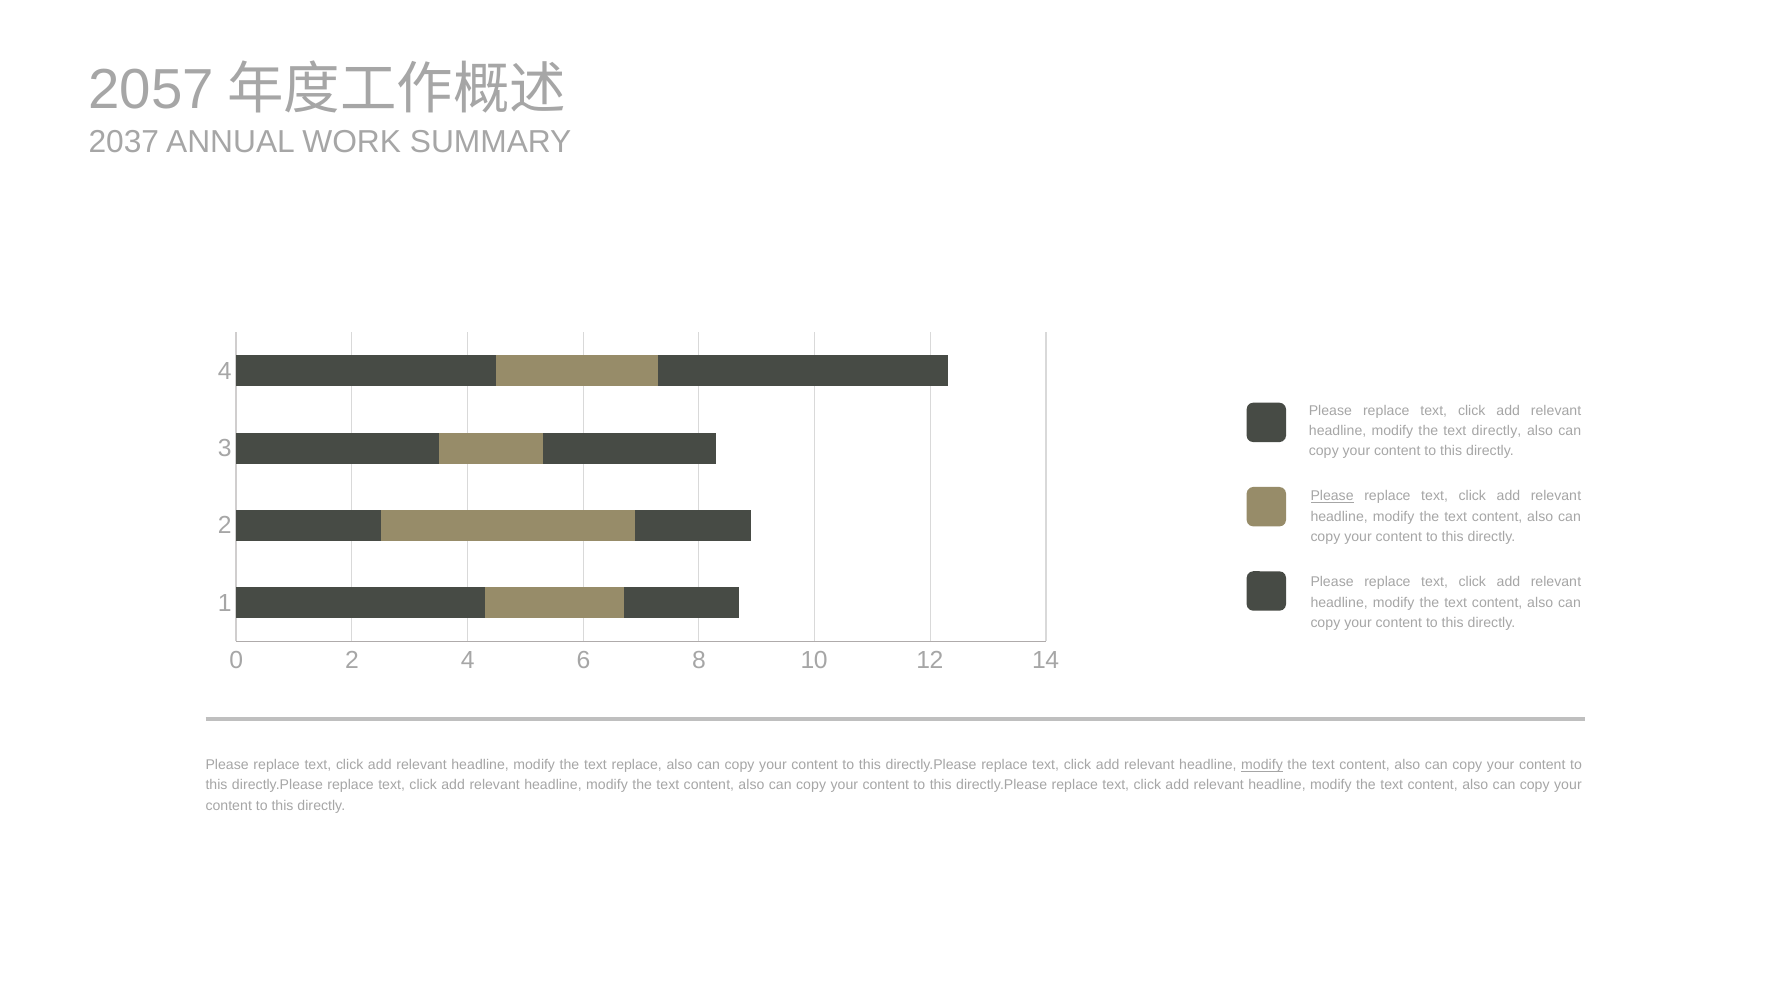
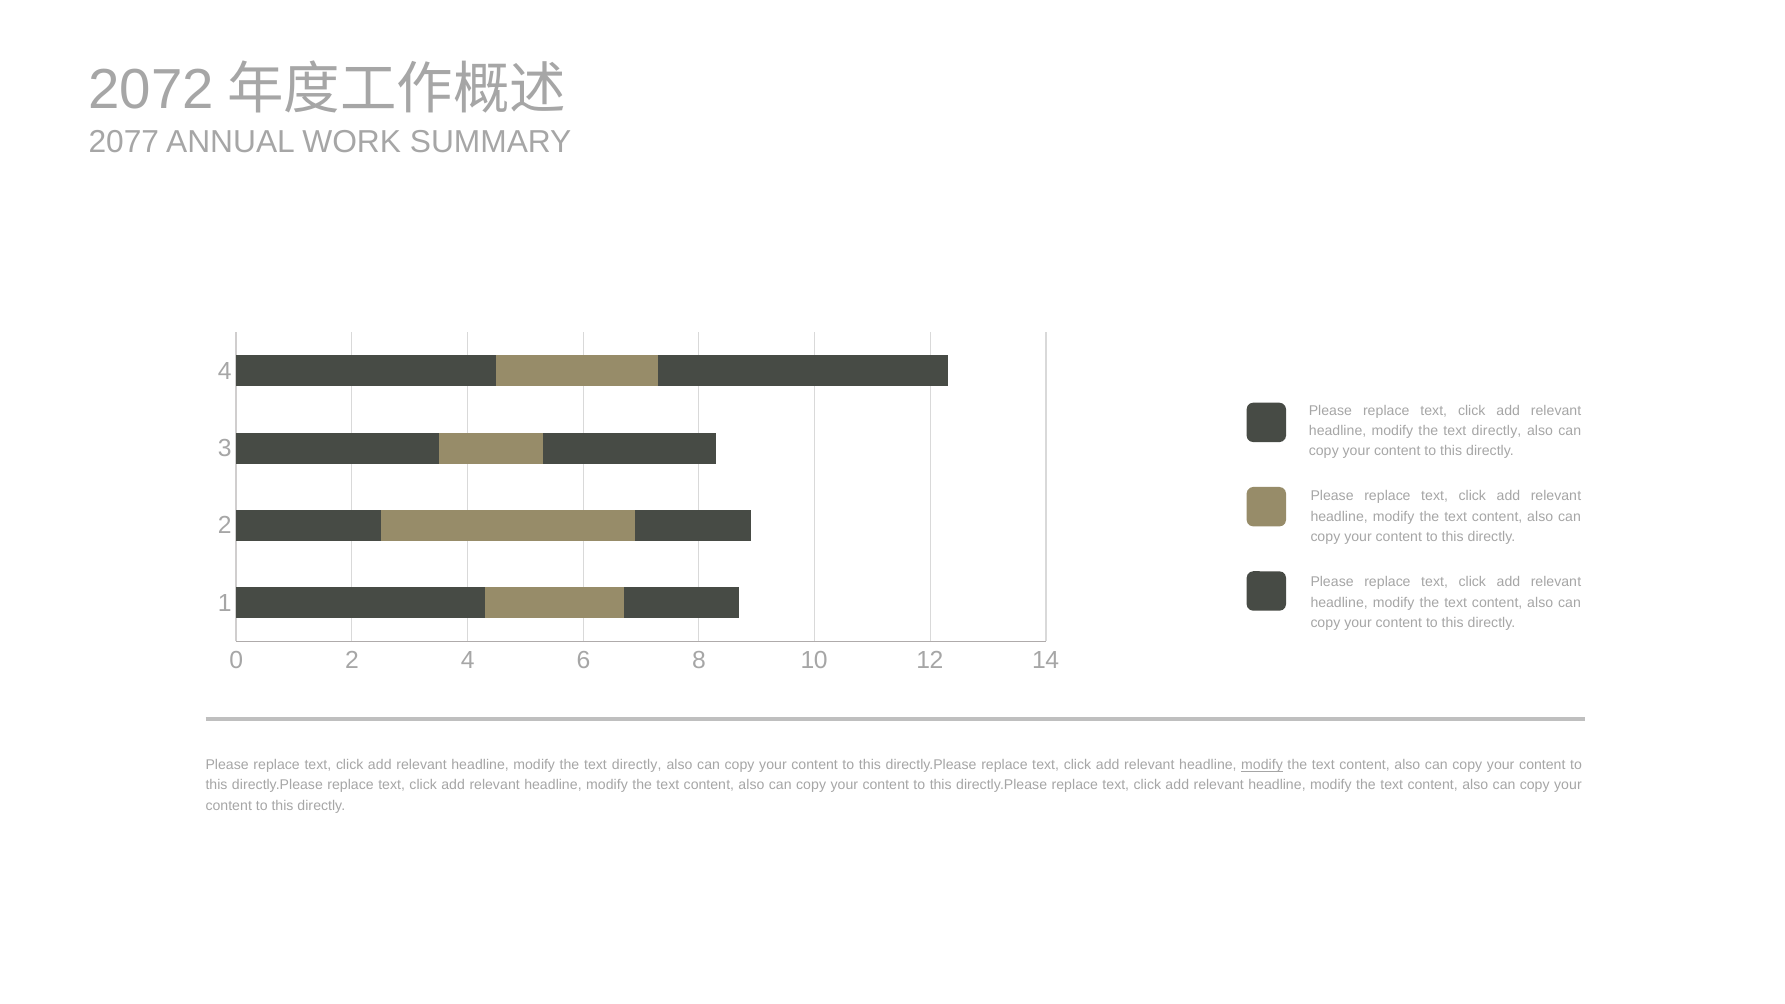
2057: 2057 -> 2072
2037: 2037 -> 2077
Please at (1332, 496) underline: present -> none
replace at (637, 765): replace -> directly
